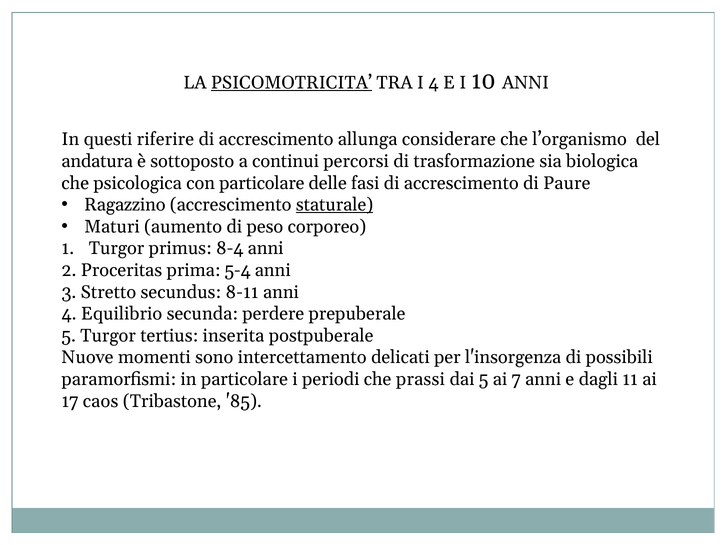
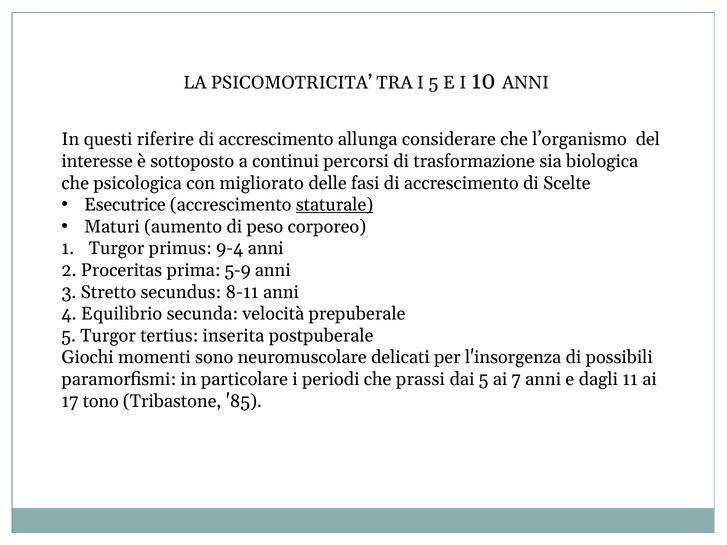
PSICOMOTRICITA underline: present -> none
I 4: 4 -> 5
andatura: andatura -> interesse
con particolare: particolare -> migliorato
Paure: Paure -> Scelte
Ragazzino: Ragazzino -> Esecutrice
8-4: 8-4 -> 9-4
5-4: 5-4 -> 5-9
perdere: perdere -> velocità
Nuove: Nuove -> Giochi
intercettamento: intercettamento -> neuromuscolare
caos: caos -> tono
